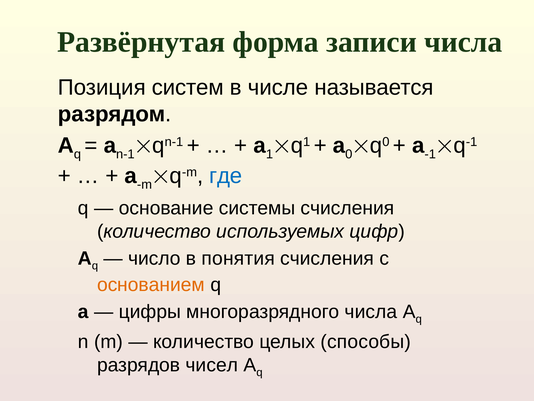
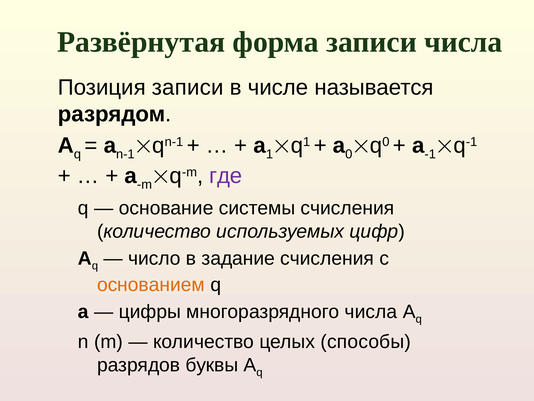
Позиция систем: систем -> записи
где colour: blue -> purple
понятия: понятия -> задание
чисел: чисел -> буквы
